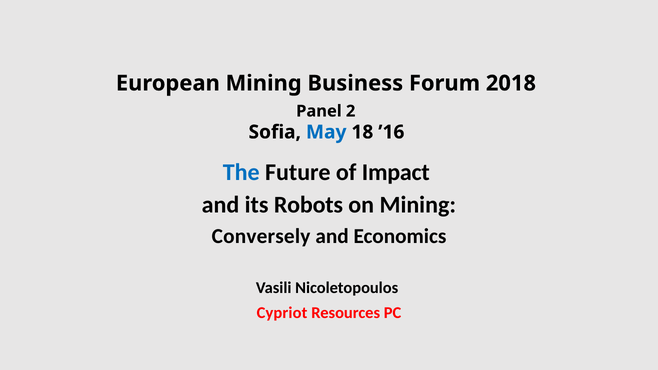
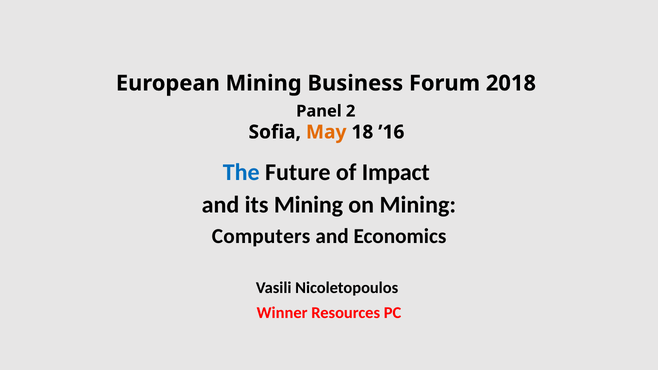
May colour: blue -> orange
its Robots: Robots -> Mining
Conversely: Conversely -> Computers
Cypriot: Cypriot -> Winner
